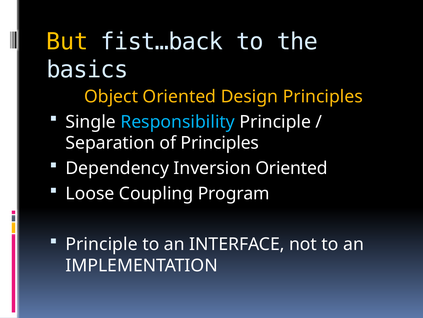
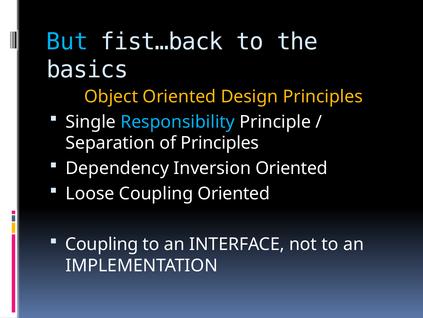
But colour: yellow -> light blue
Coupling Program: Program -> Oriented
Principle at (102, 244): Principle -> Coupling
